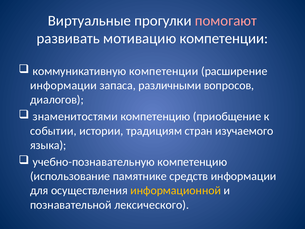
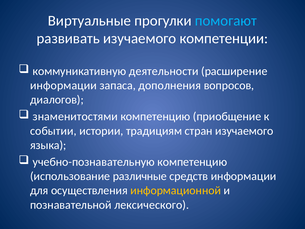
помогают colour: pink -> light blue
развивать мотивацию: мотивацию -> изучаемого
коммуникативную компетенции: компетенции -> деятельности
различными: различными -> дополнения
памятнике: памятнике -> различные
